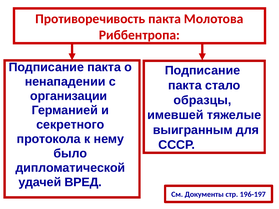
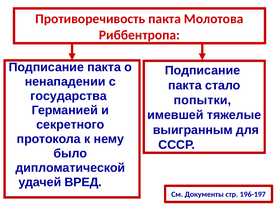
организации: организации -> государства
образцы: образцы -> попытки
